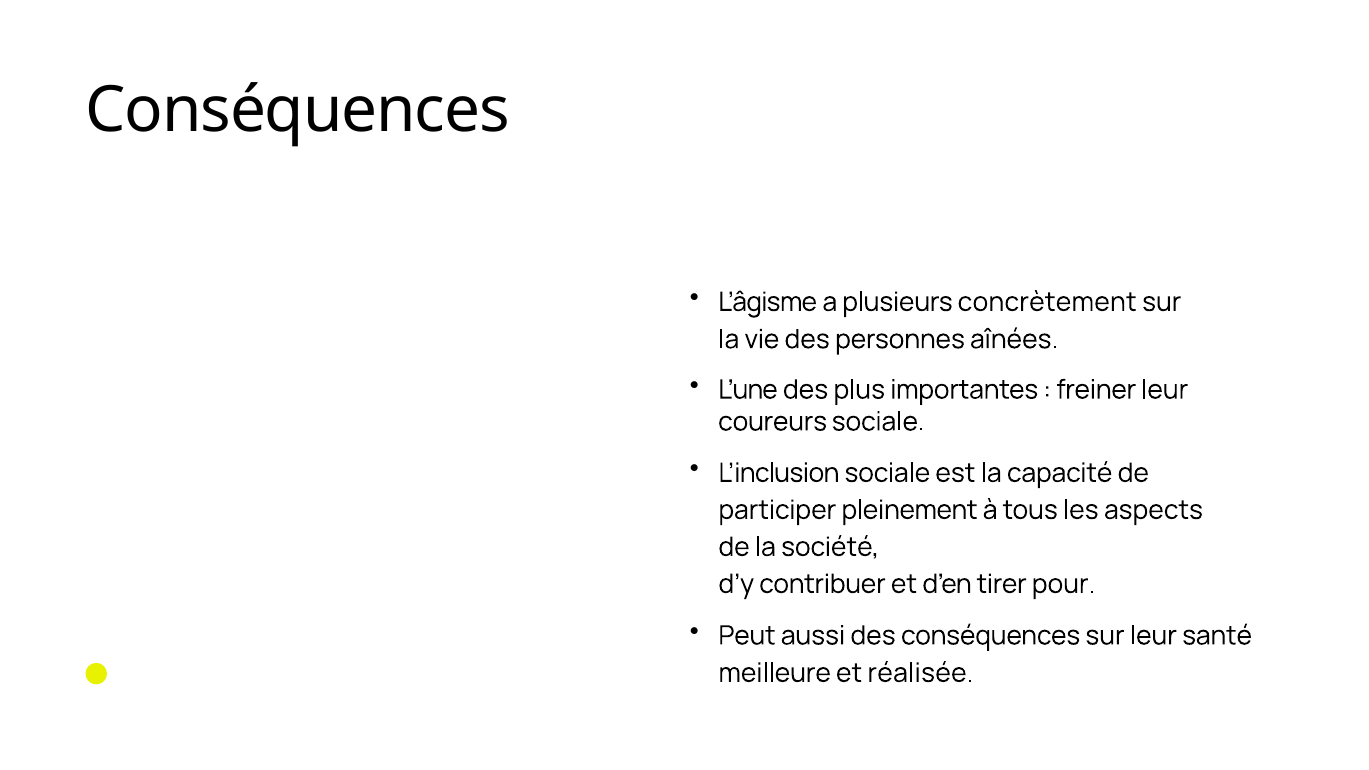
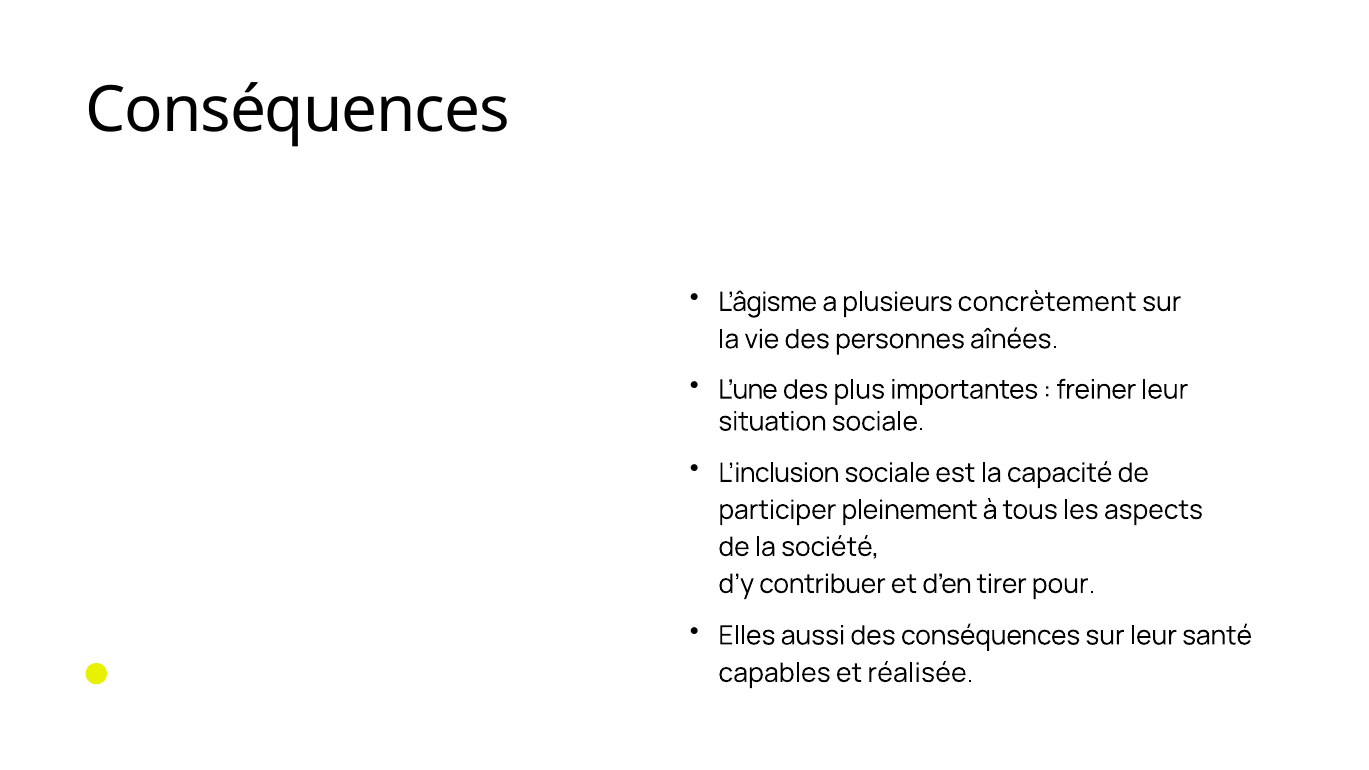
coureurs: coureurs -> situation
Peut: Peut -> Elles
meilleure: meilleure -> capables
